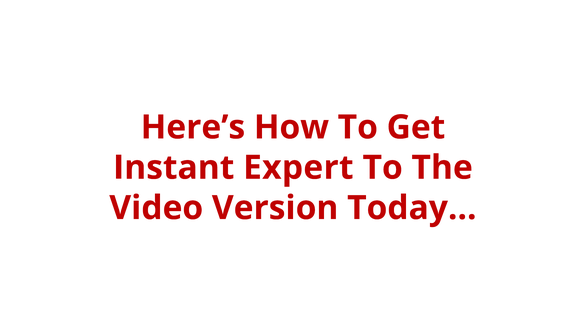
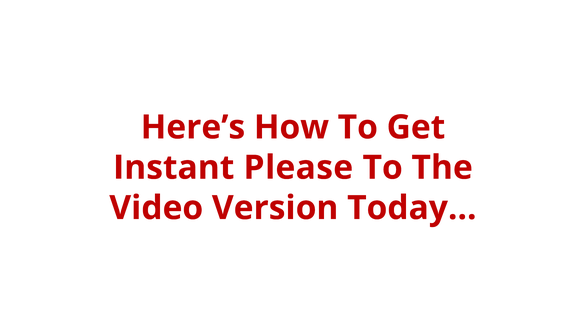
Expert: Expert -> Please
